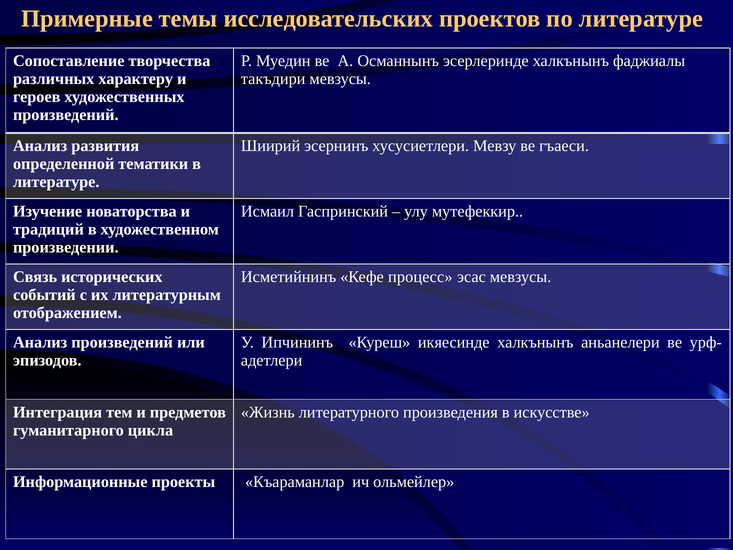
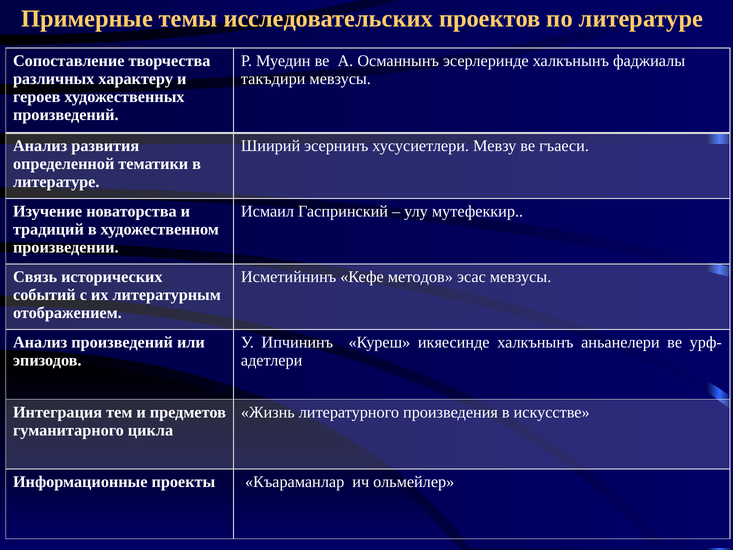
процесс: процесс -> методов
